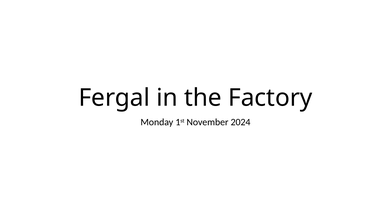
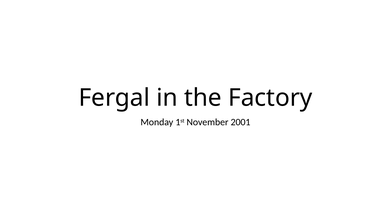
2024: 2024 -> 2001
